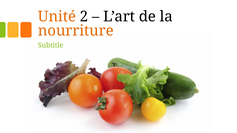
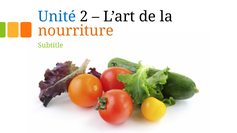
Unité colour: orange -> blue
